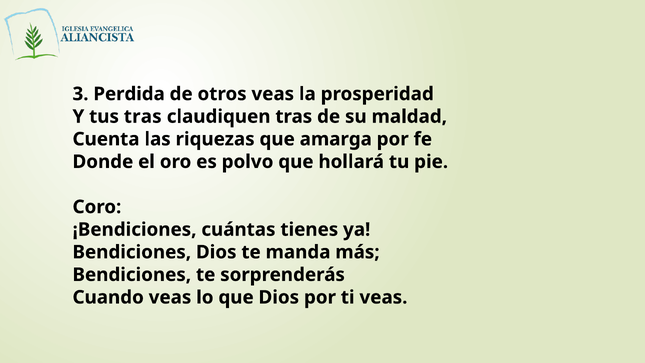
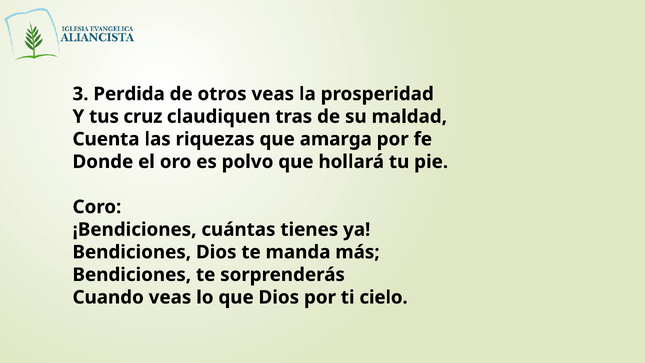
tus tras: tras -> cruz
ti veas: veas -> cielo
